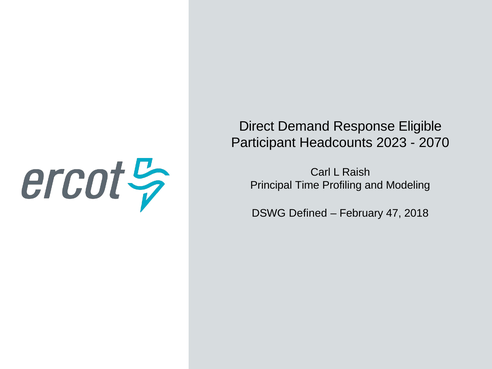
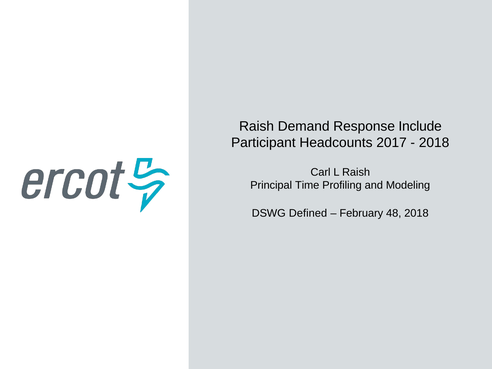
Direct at (257, 126): Direct -> Raish
Eligible: Eligible -> Include
2023: 2023 -> 2017
2070 at (434, 143): 2070 -> 2018
47: 47 -> 48
